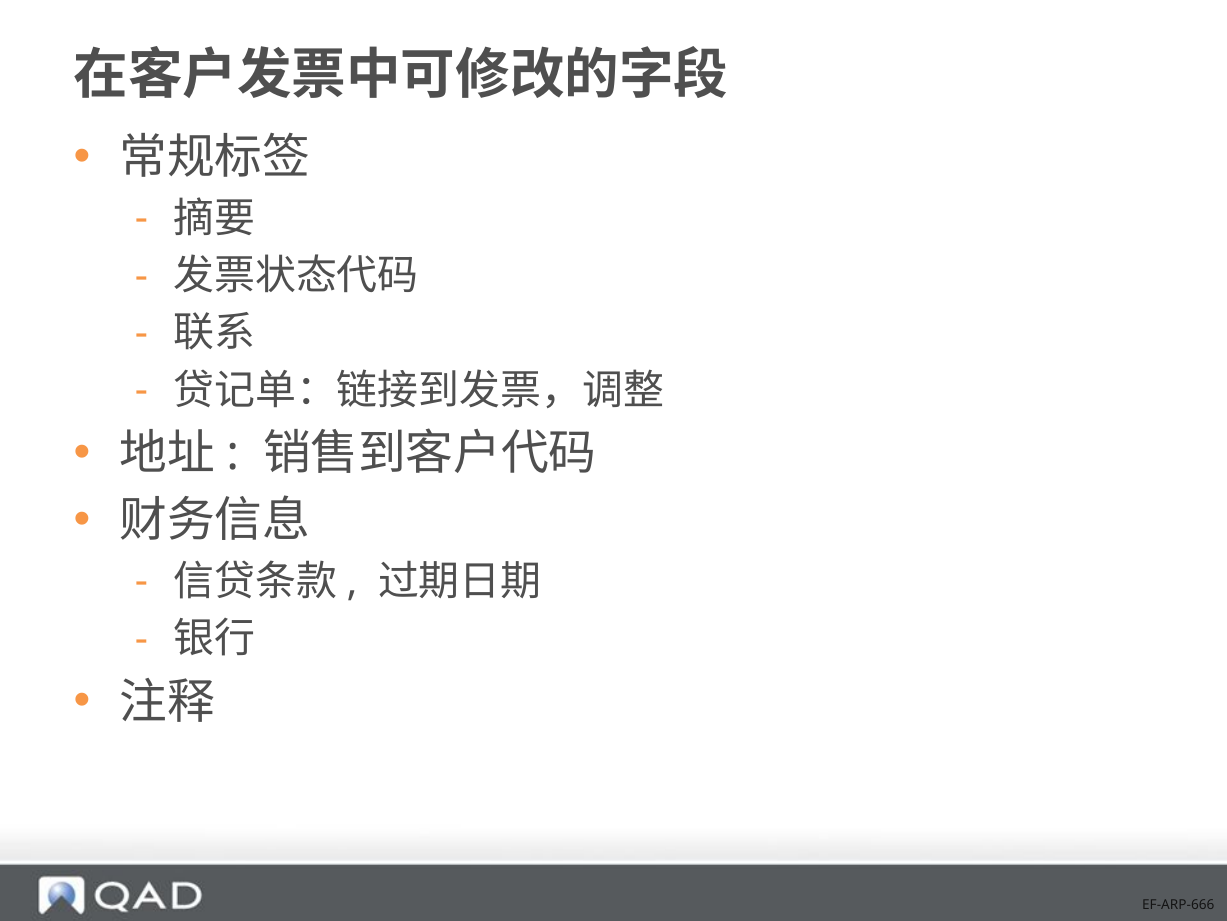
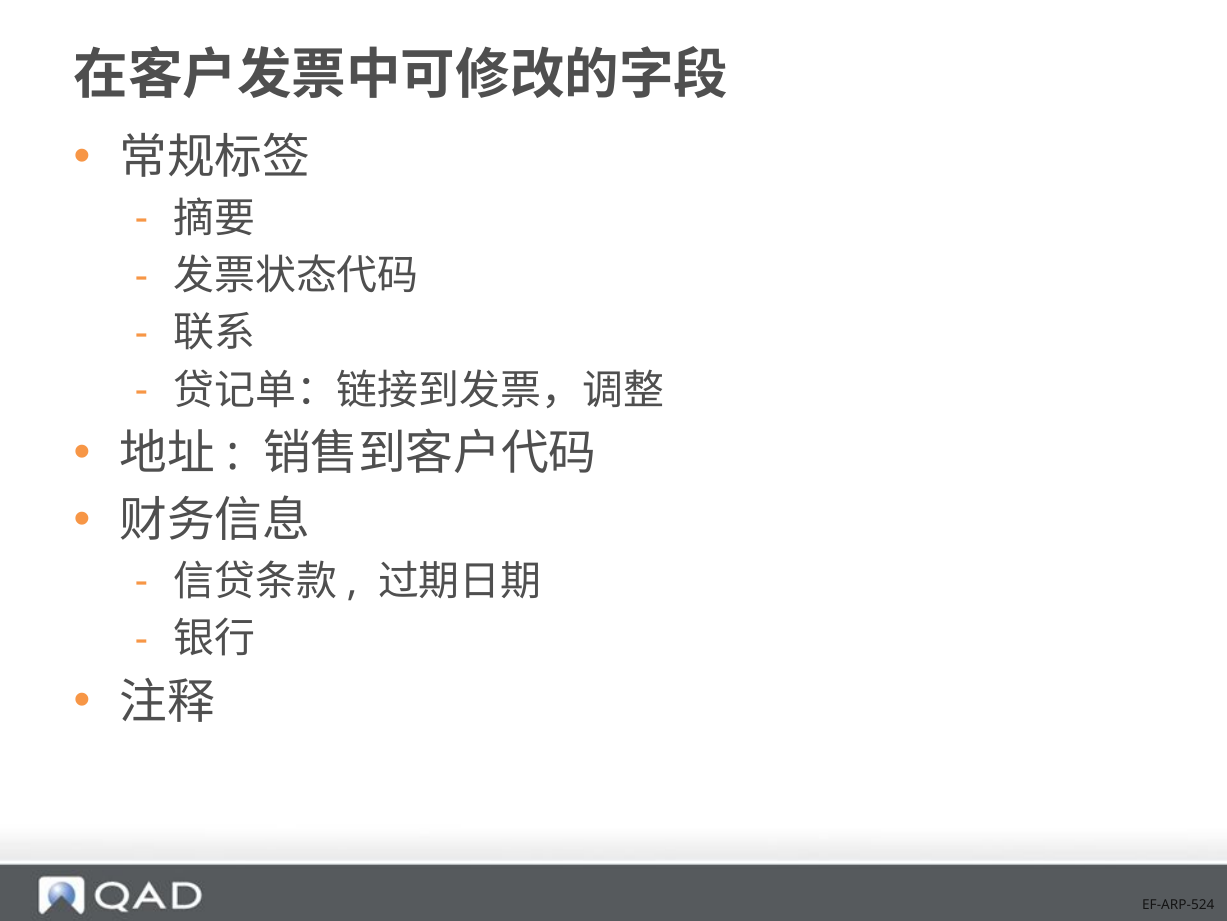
EF-ARP-666: EF-ARP-666 -> EF-ARP-524
